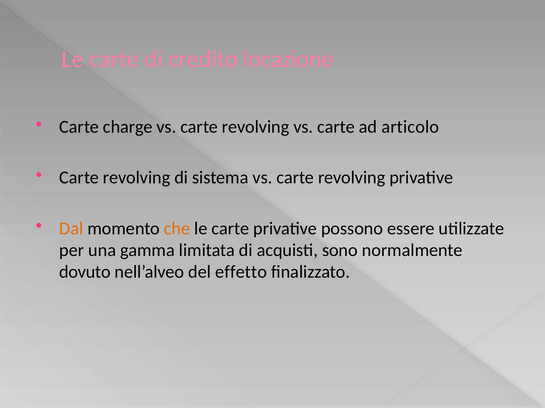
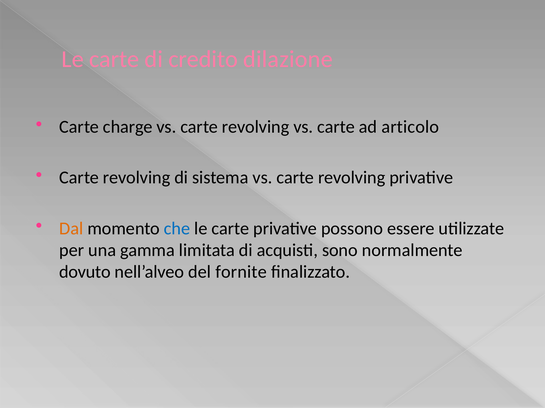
locazione: locazione -> dilazione
che colour: orange -> blue
effetto: effetto -> fornite
